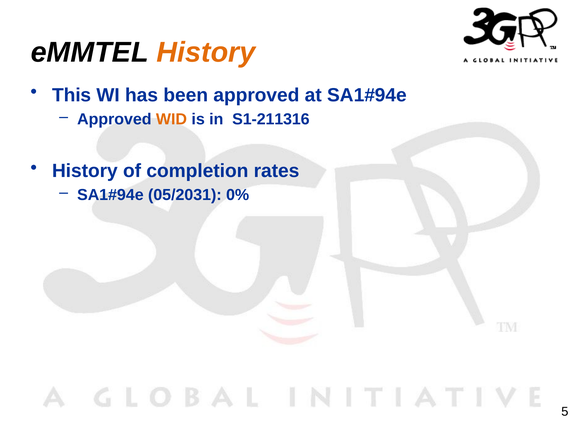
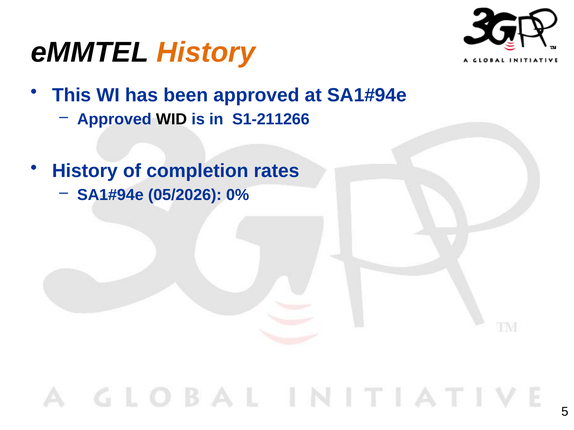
WID colour: orange -> black
S1-211316: S1-211316 -> S1-211266
05/2031: 05/2031 -> 05/2026
